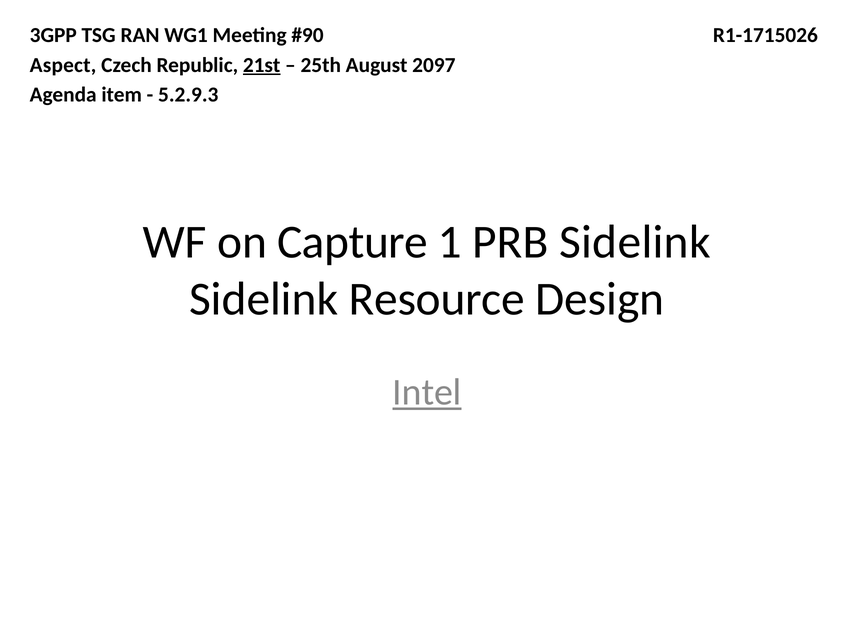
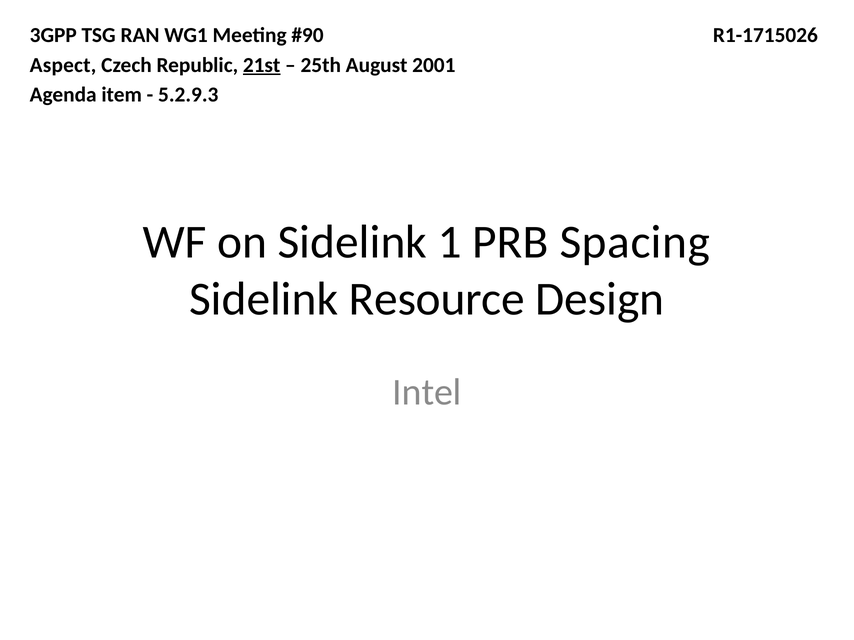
2097: 2097 -> 2001
on Capture: Capture -> Sidelink
PRB Sidelink: Sidelink -> Spacing
Intel underline: present -> none
